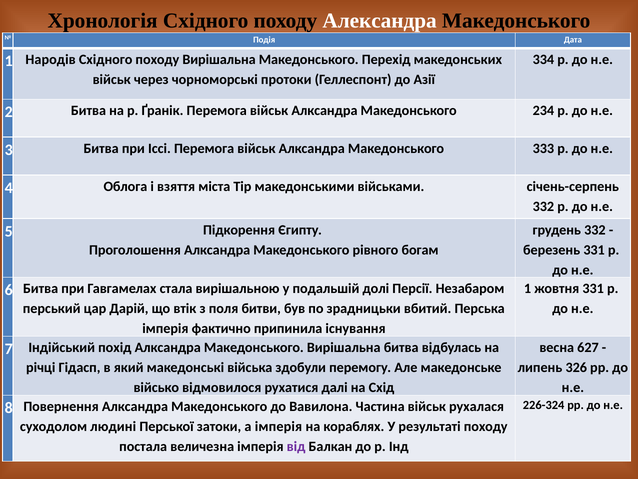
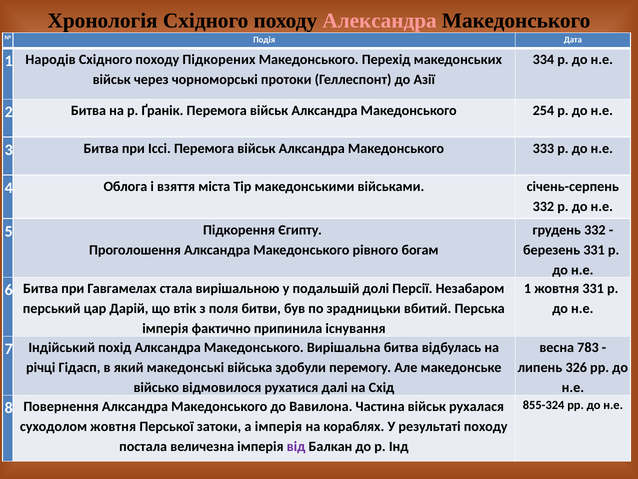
Александра colour: white -> pink
походу Вирішальна: Вирішальна -> Підкорених
234: 234 -> 254
627: 627 -> 783
226-324: 226-324 -> 855-324
суходолом людині: людині -> жовтня
